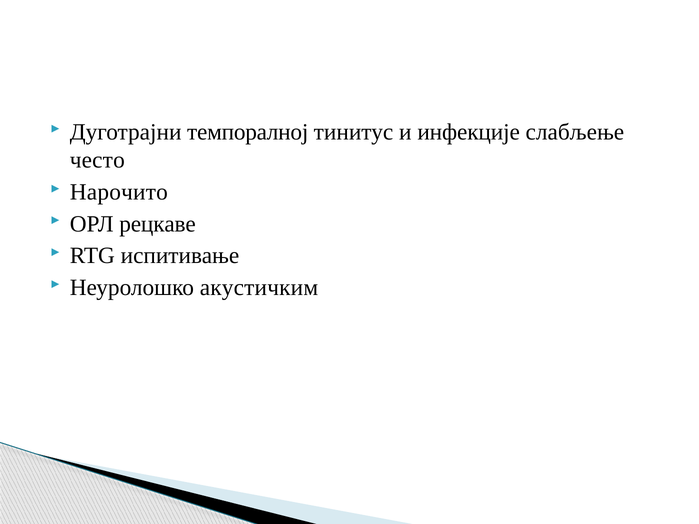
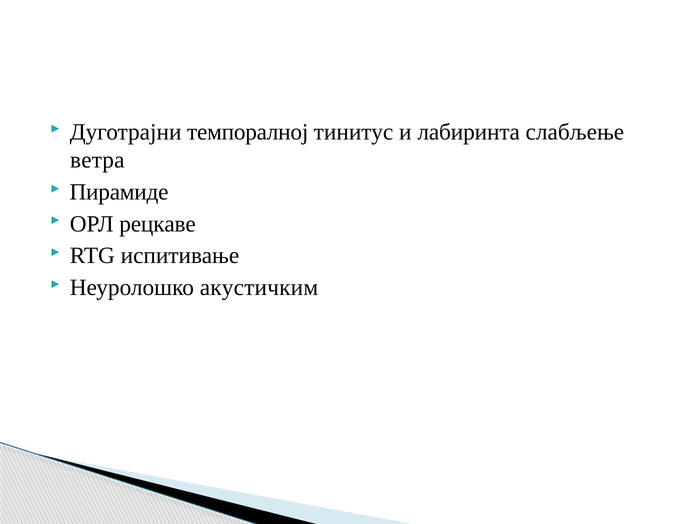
инфекције: инфекције -> лабиринта
често: често -> ветра
Нарочито: Нарочито -> Пирамиде
